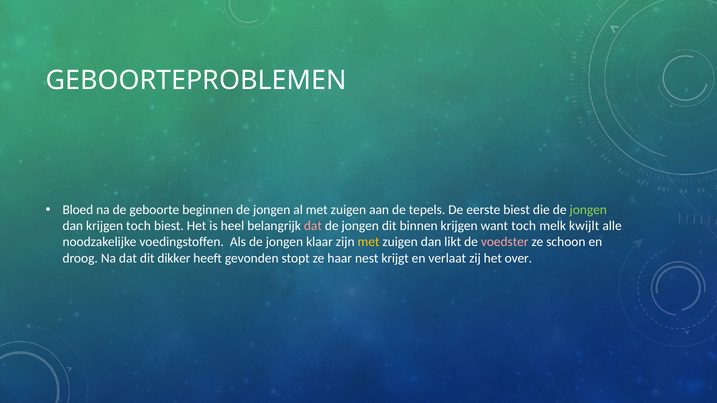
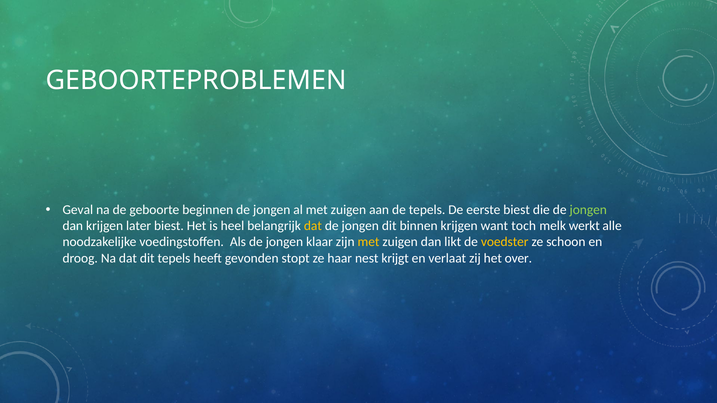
Bloed: Bloed -> Geval
krijgen toch: toch -> later
dat at (313, 226) colour: pink -> yellow
kwijlt: kwijlt -> werkt
voedster colour: pink -> yellow
dit dikker: dikker -> tepels
